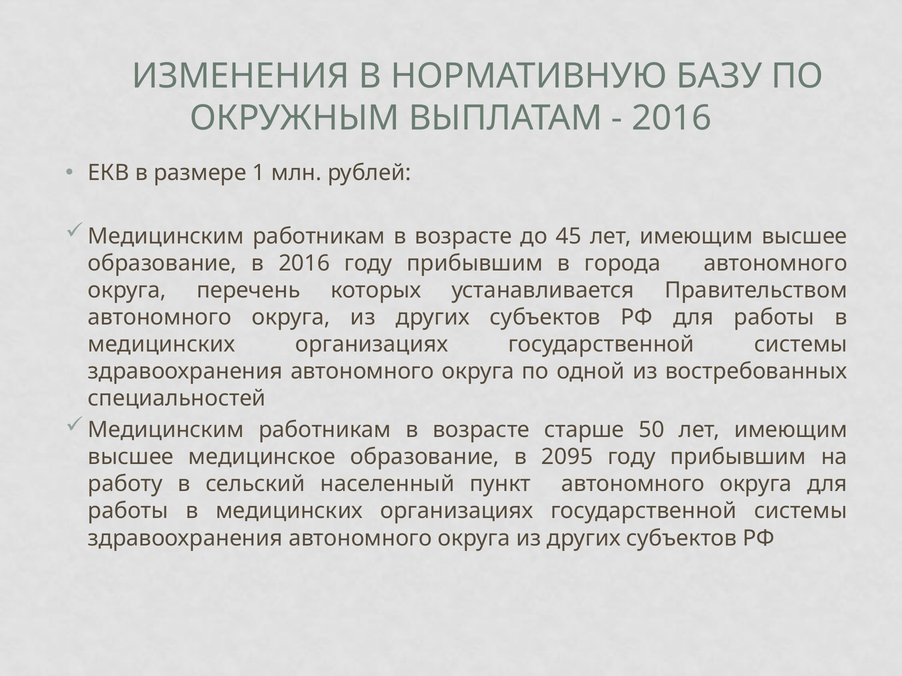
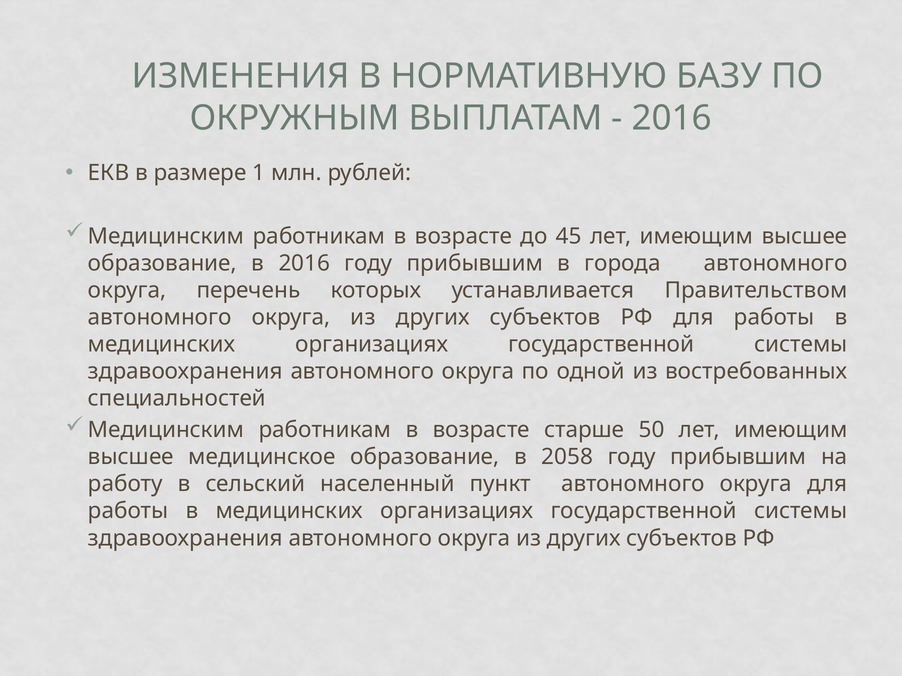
2095: 2095 -> 2058
